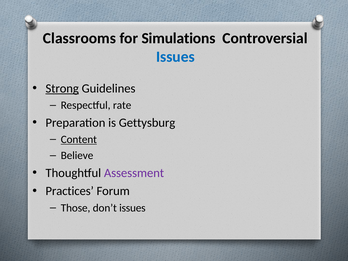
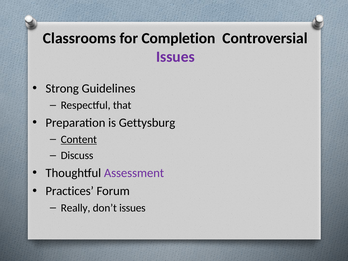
Simulations: Simulations -> Completion
Issues at (175, 57) colour: blue -> purple
Strong underline: present -> none
rate: rate -> that
Believe: Believe -> Discuss
Those: Those -> Really
